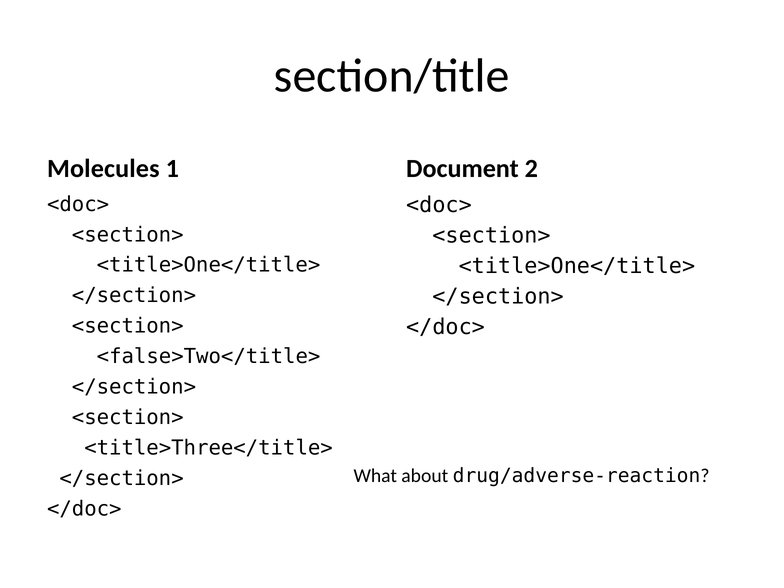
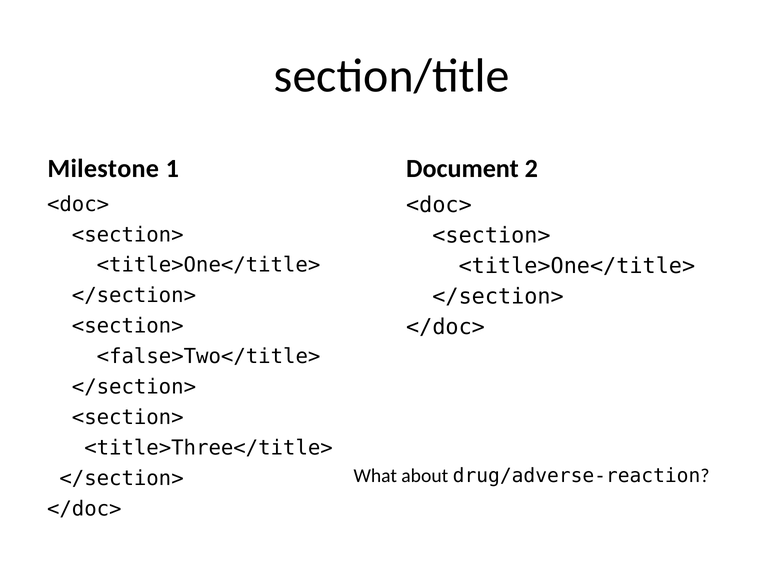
Molecules: Molecules -> Milestone
